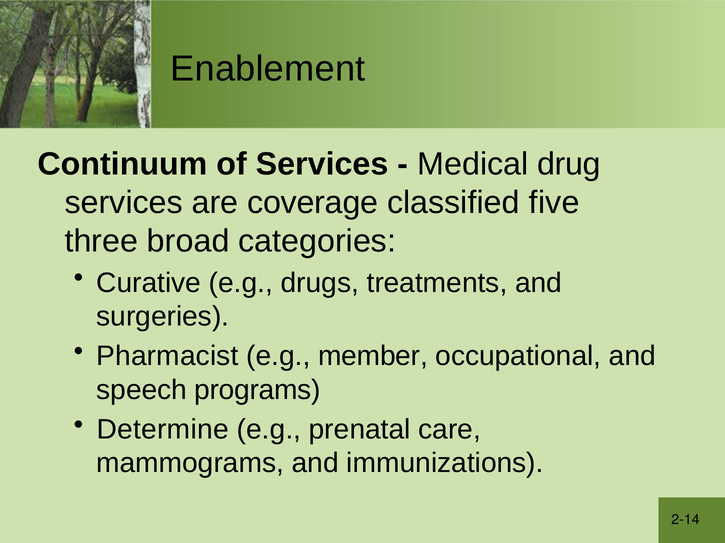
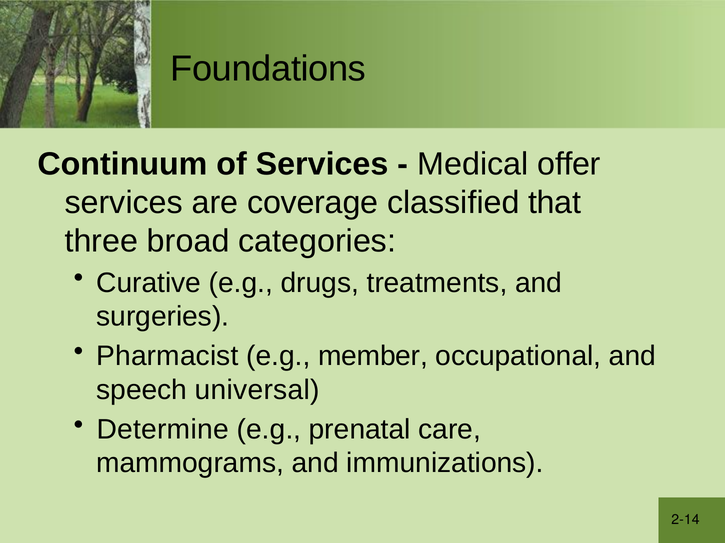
Enablement: Enablement -> Foundations
drug: drug -> offer
five: five -> that
programs: programs -> universal
